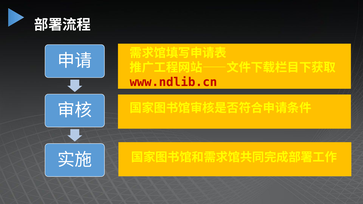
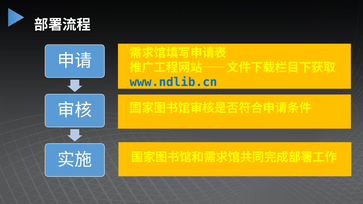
www.ndlib.cn colour: red -> blue
